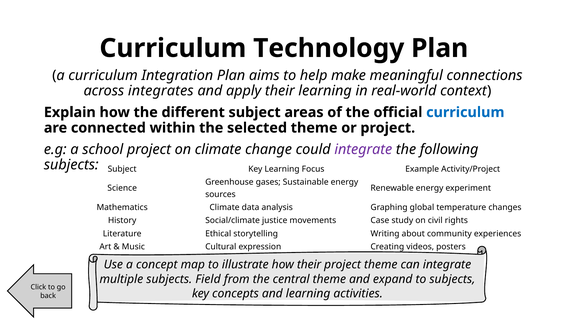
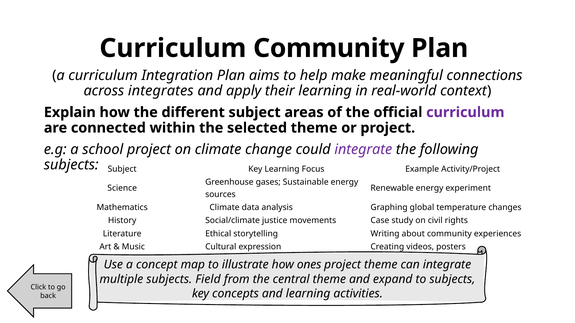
Curriculum Technology: Technology -> Community
curriculum at (465, 112) colour: blue -> purple
how their: their -> ones
